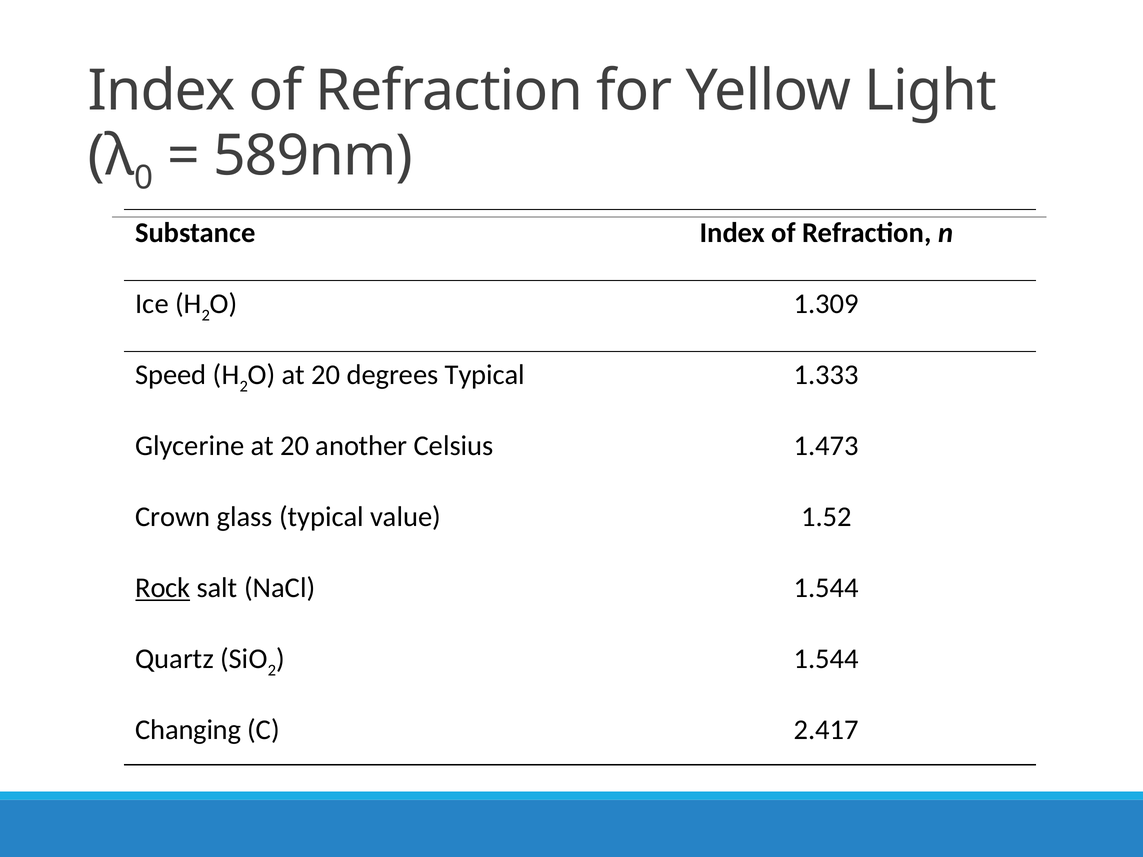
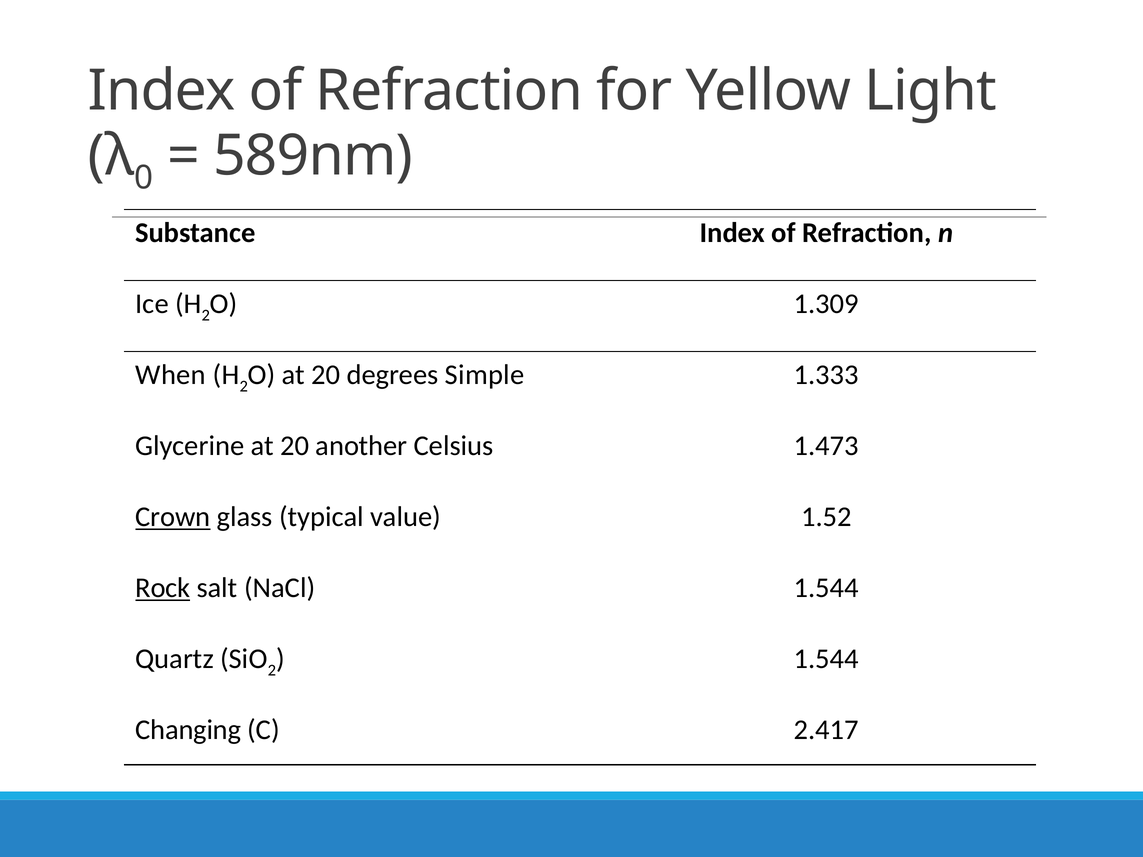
Speed: Speed -> When
degrees Typical: Typical -> Simple
Crown underline: none -> present
